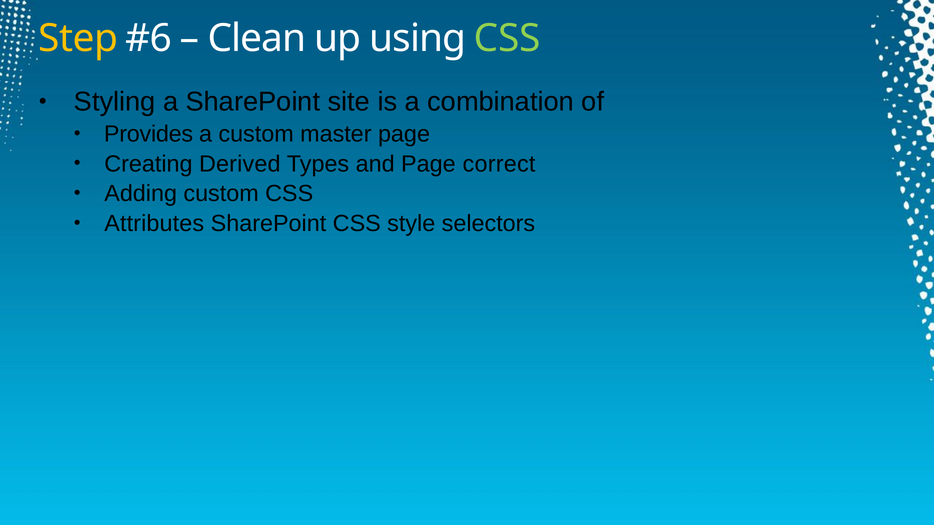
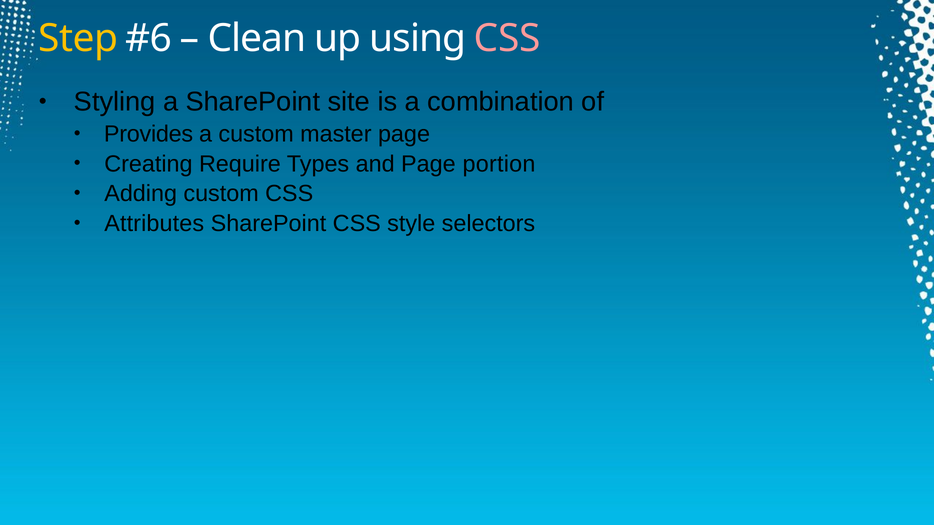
CSS at (507, 38) colour: light green -> pink
Derived: Derived -> Require
correct: correct -> portion
